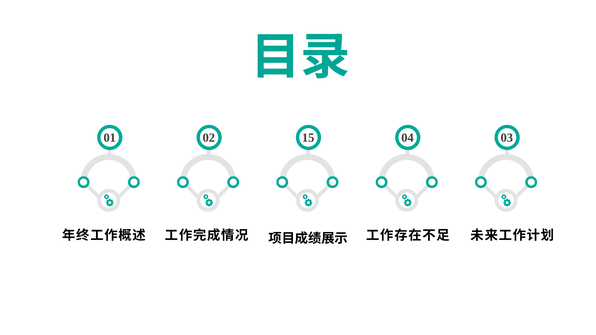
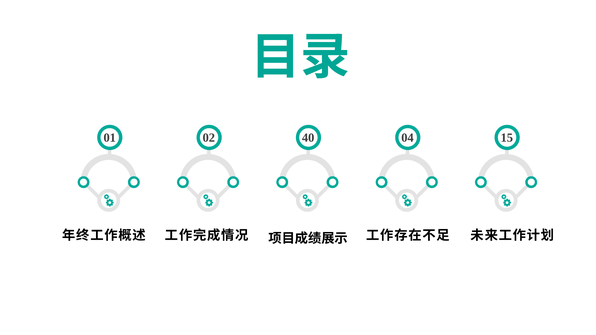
15: 15 -> 40
03: 03 -> 15
